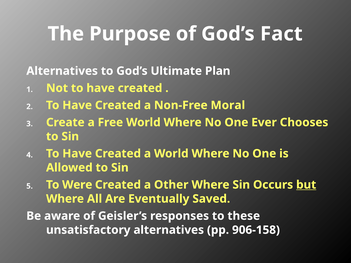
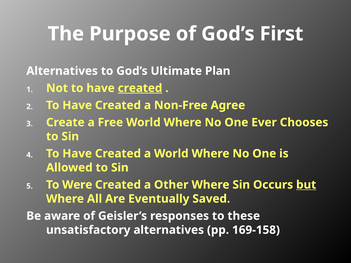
Fact: Fact -> First
created at (140, 88) underline: none -> present
Moral: Moral -> Agree
906-158: 906-158 -> 169-158
